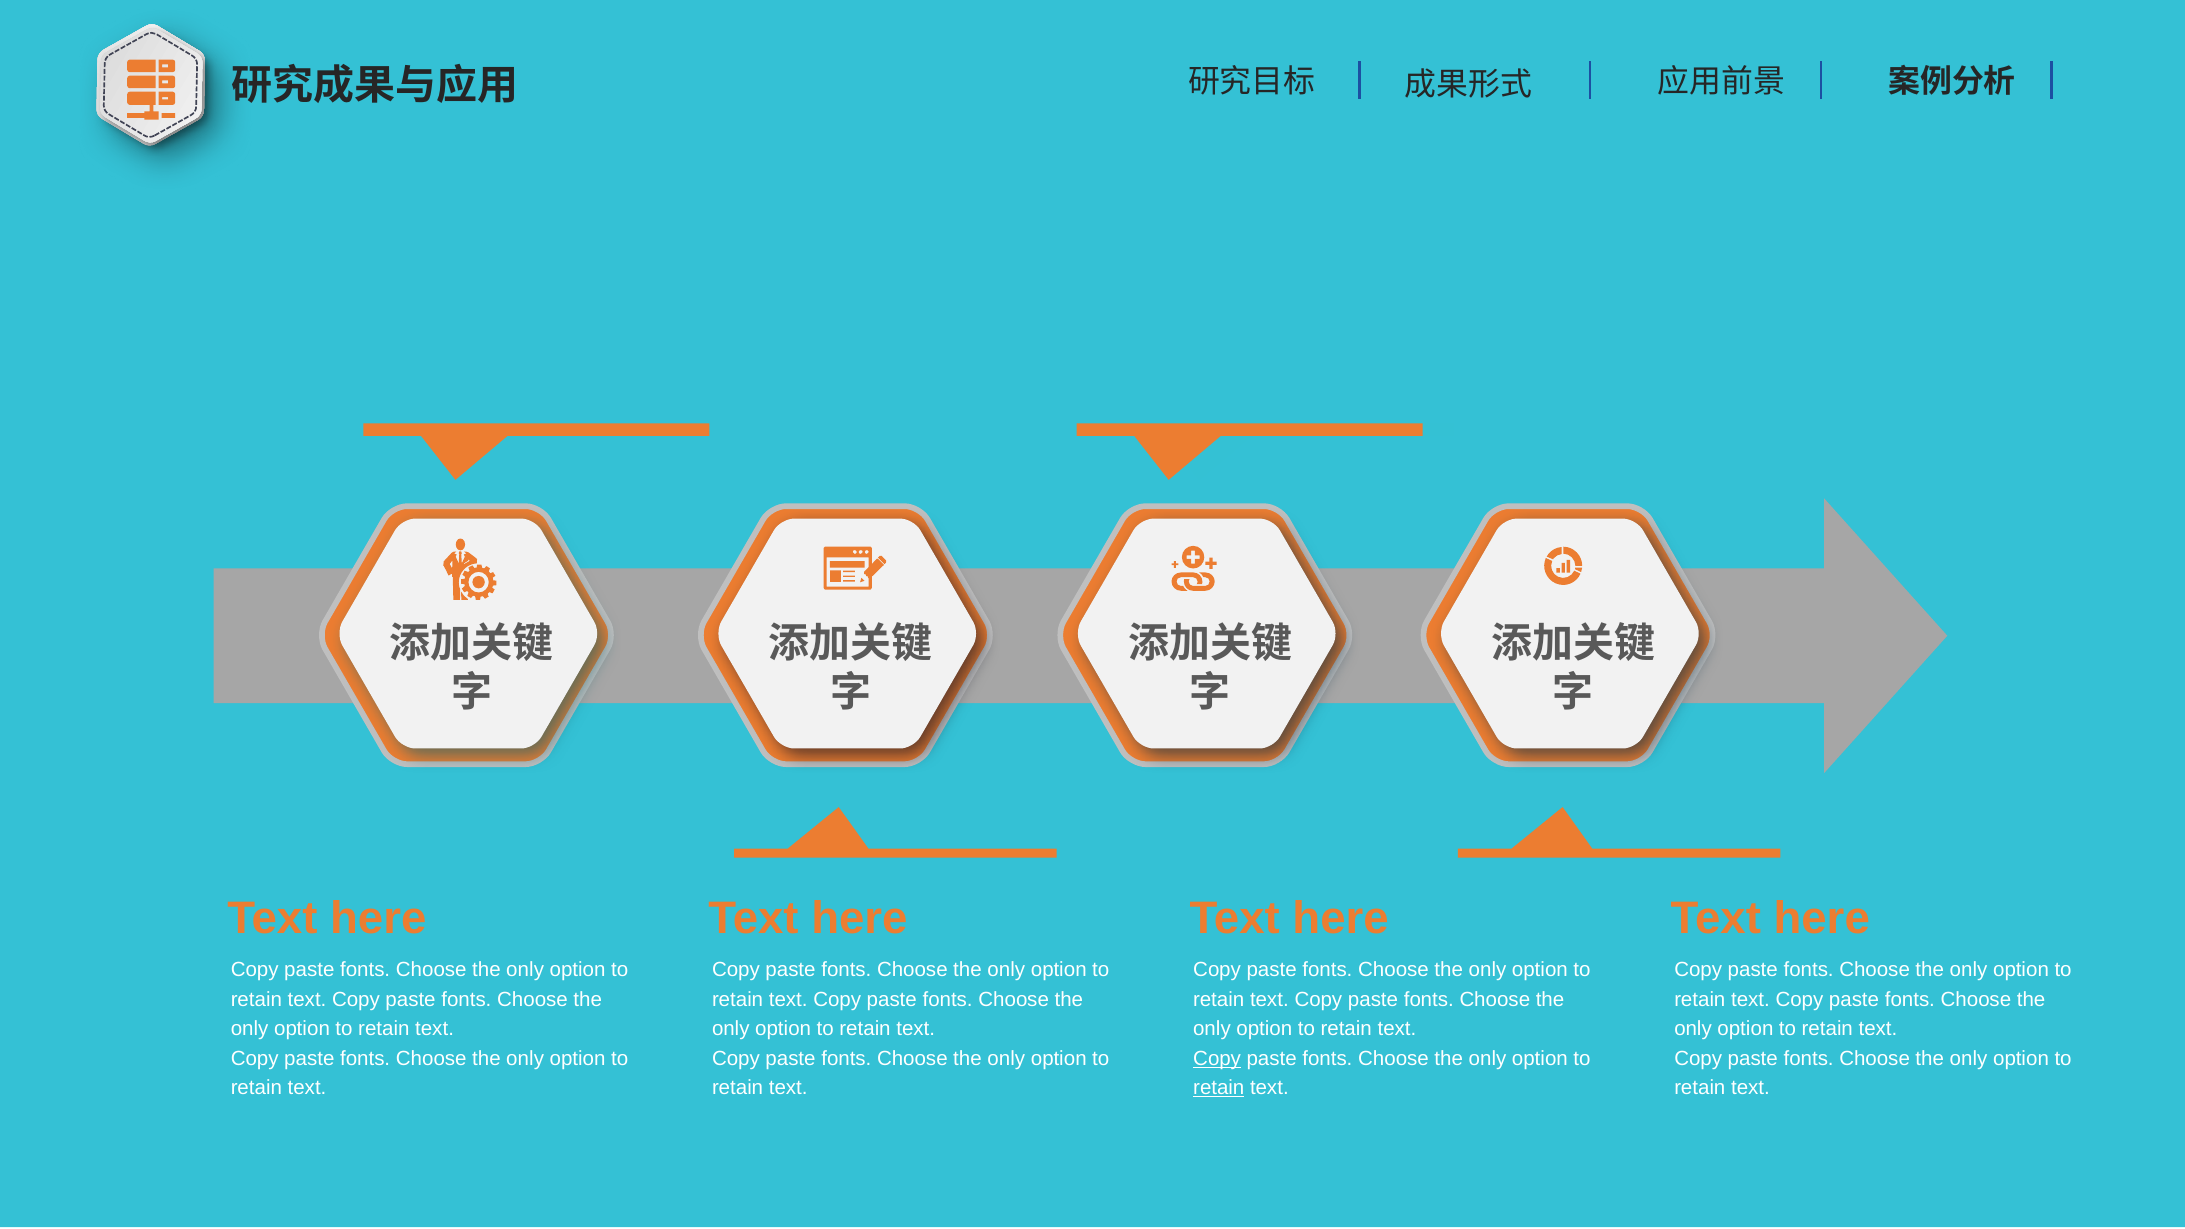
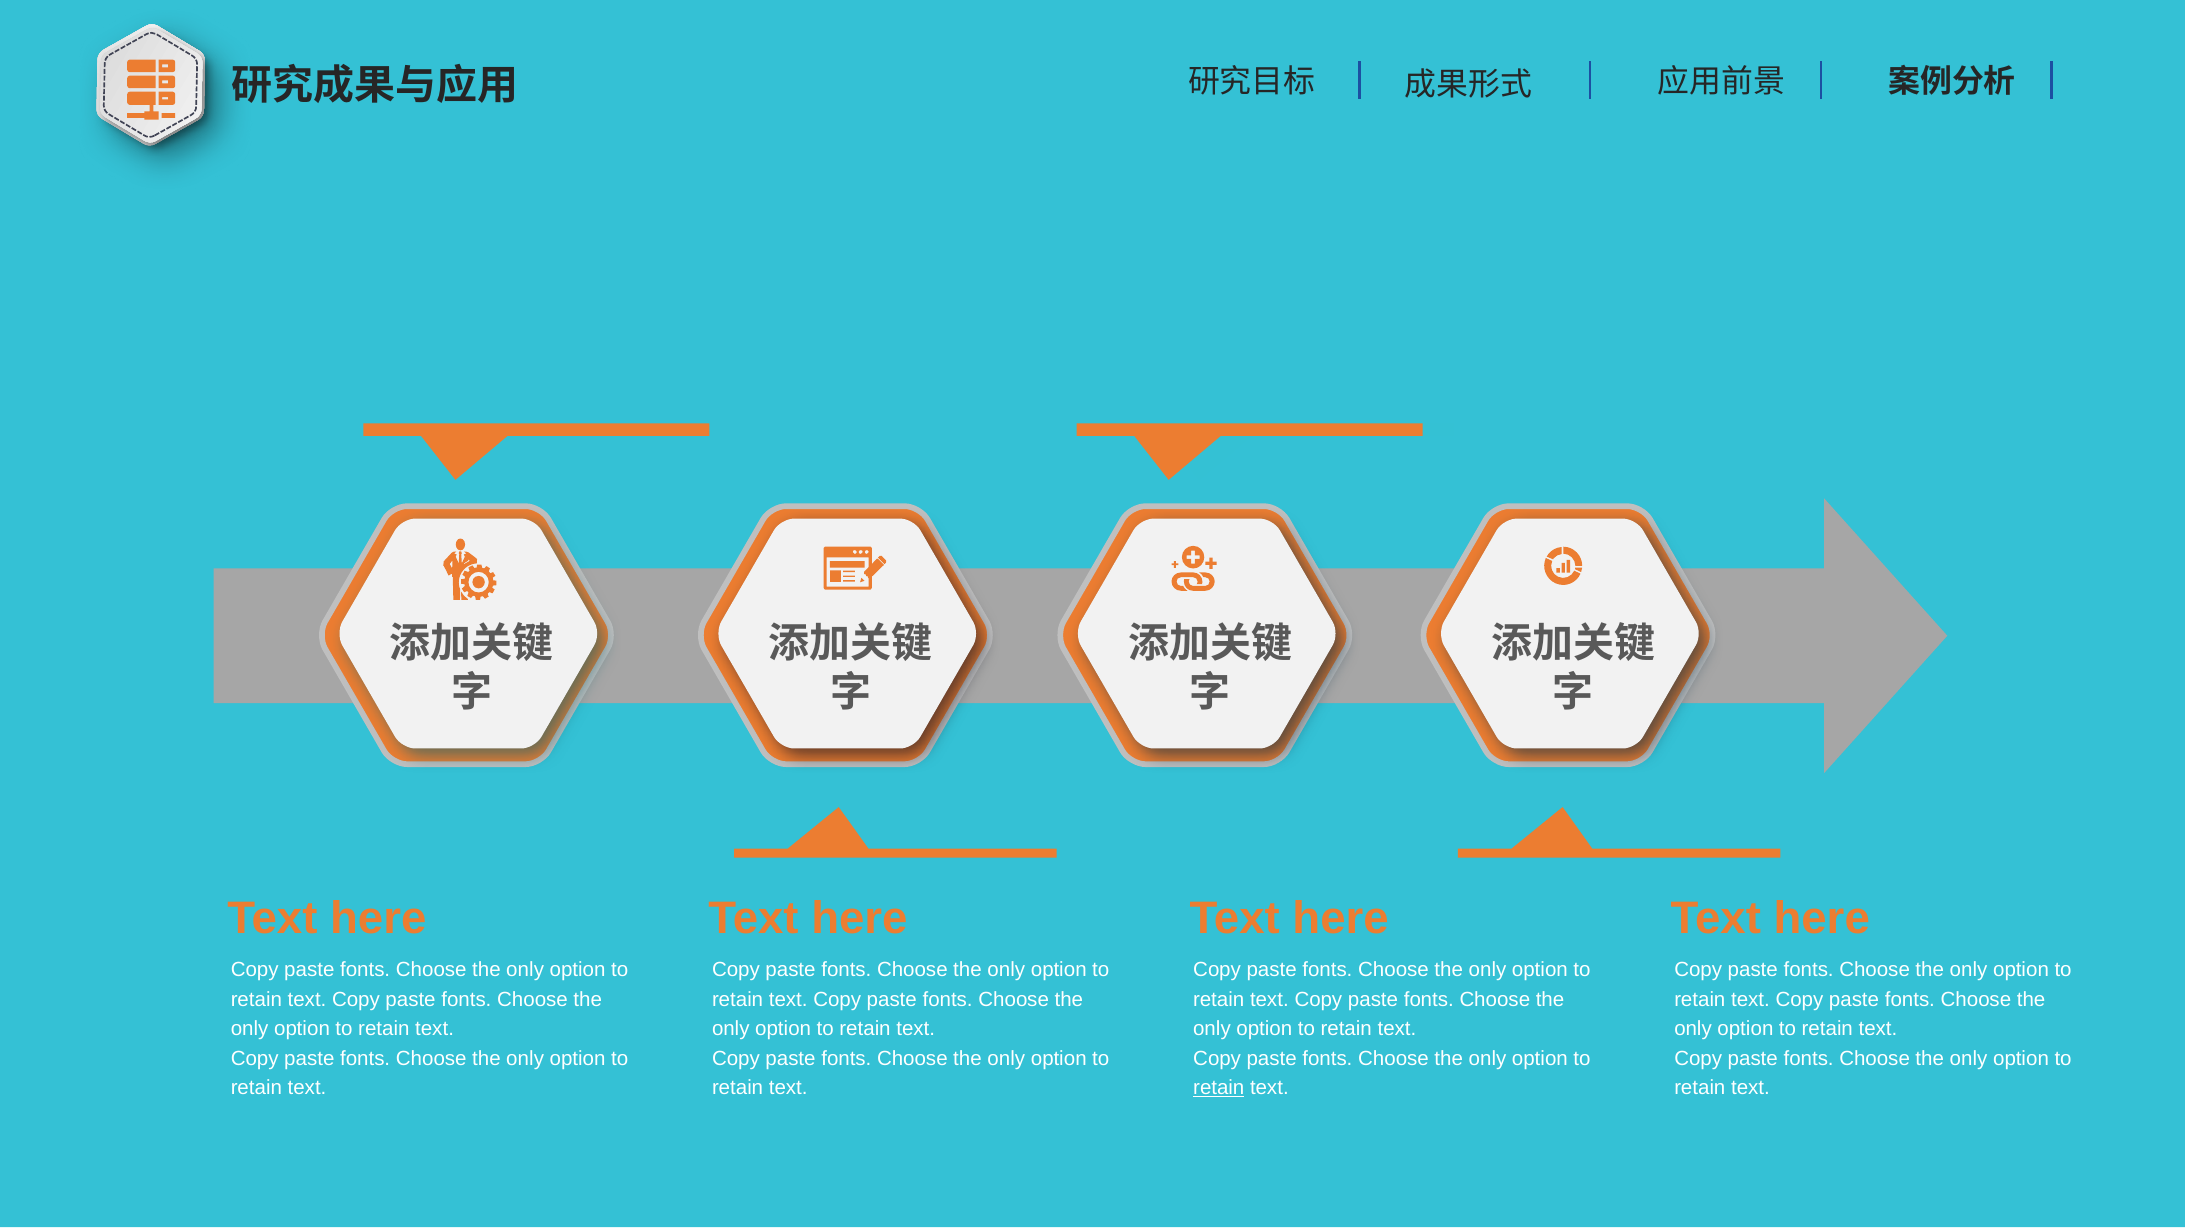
Copy at (1217, 1058) underline: present -> none
